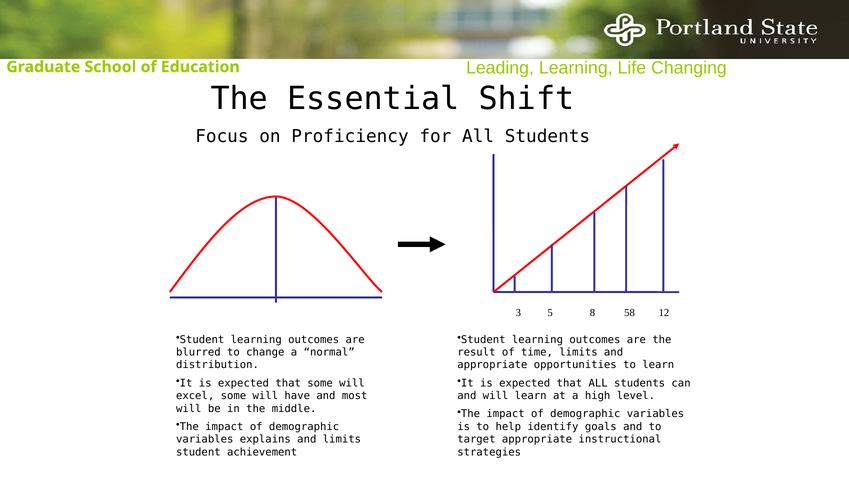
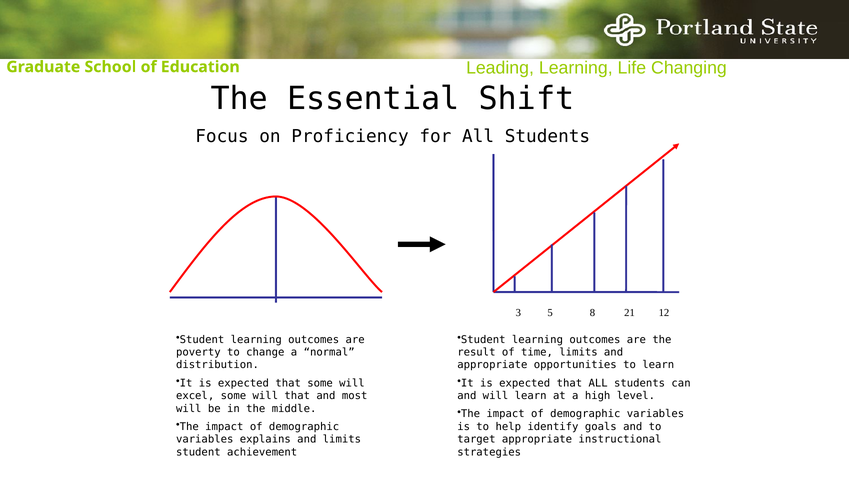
58: 58 -> 21
blurred: blurred -> poverty
will have: have -> that
